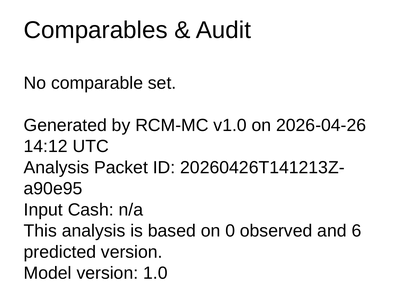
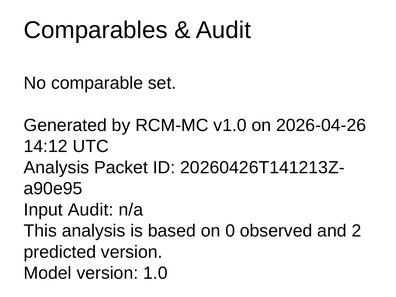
Input Cash: Cash -> Audit
6: 6 -> 2
